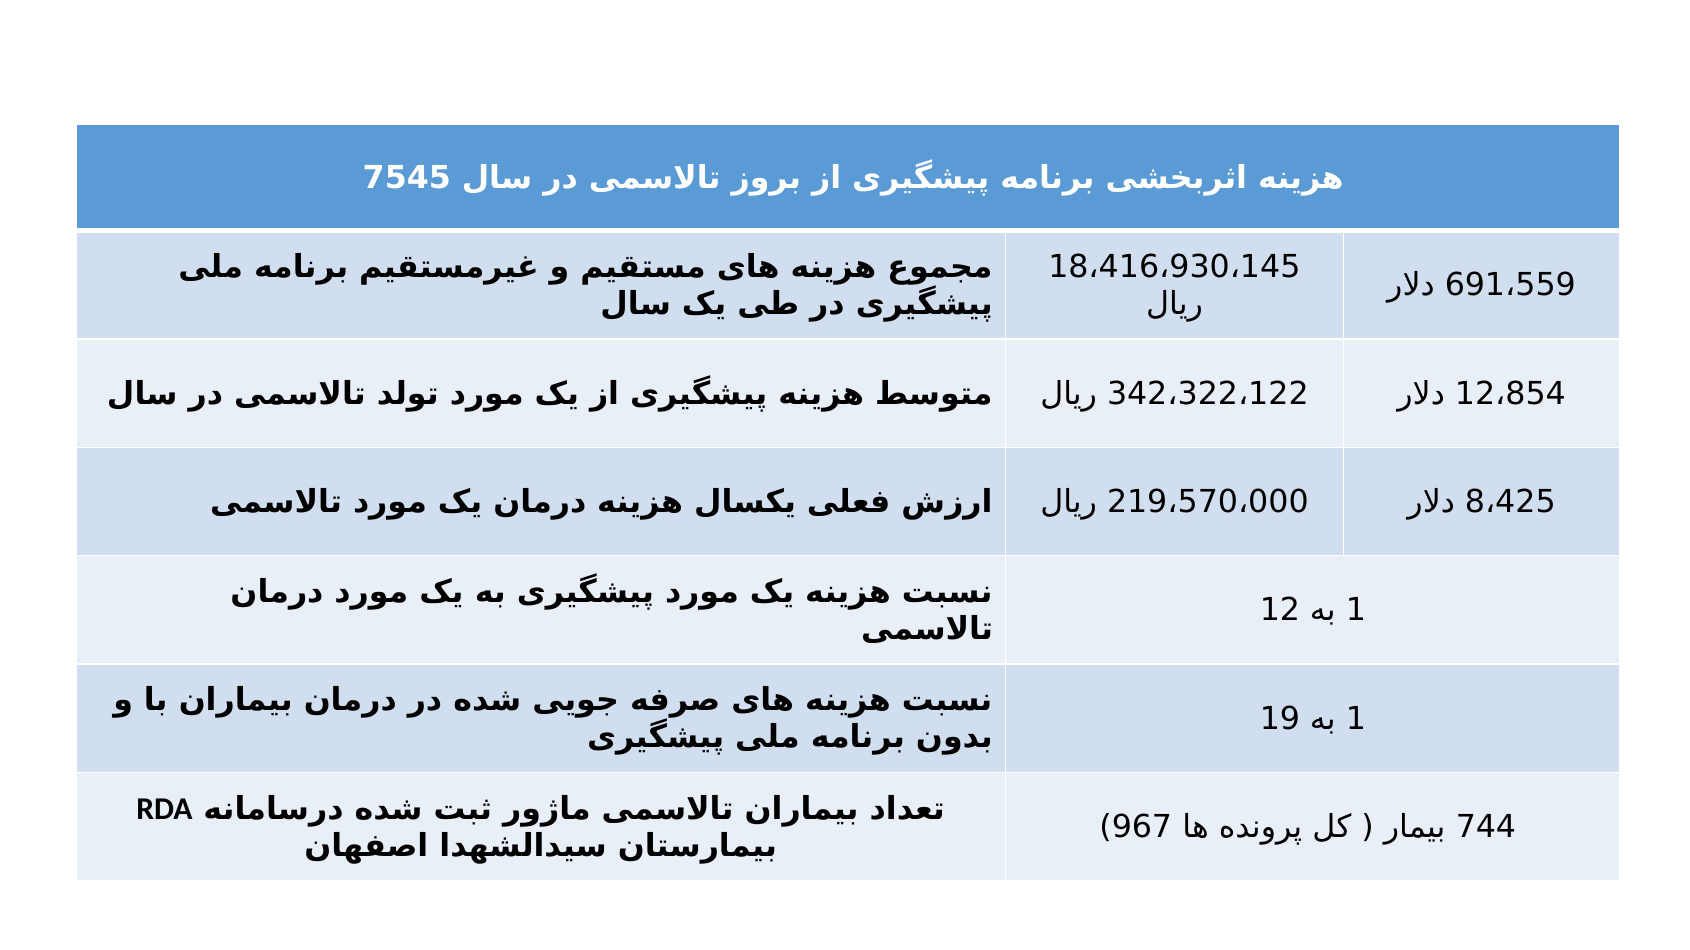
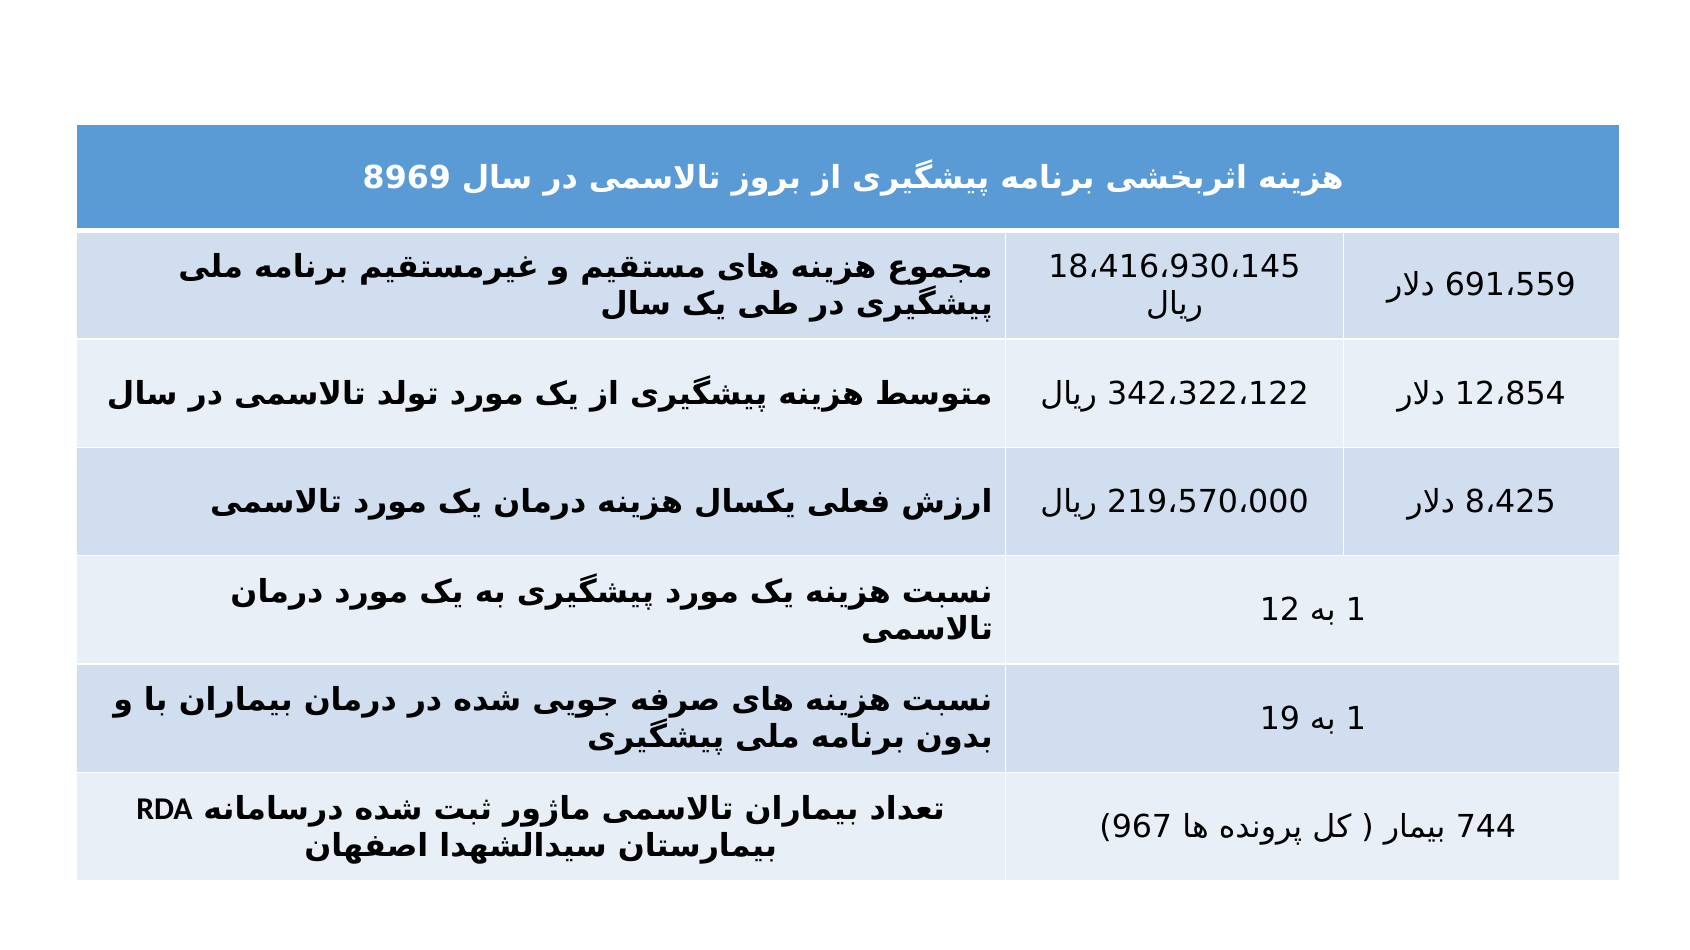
7545: 7545 -> 8969
